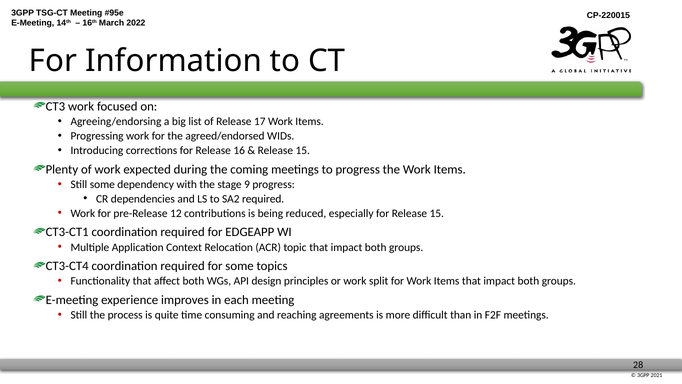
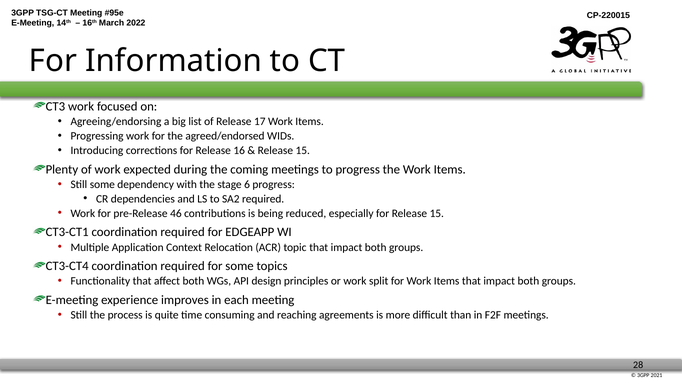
9: 9 -> 6
12: 12 -> 46
